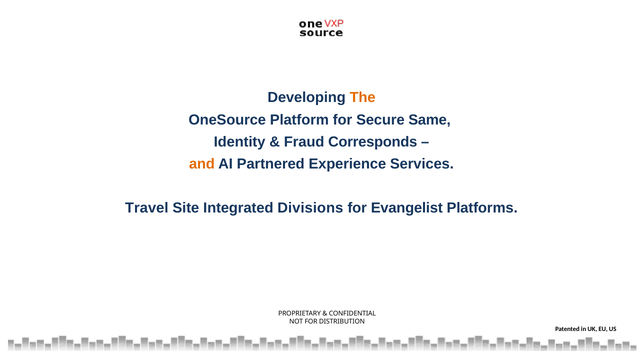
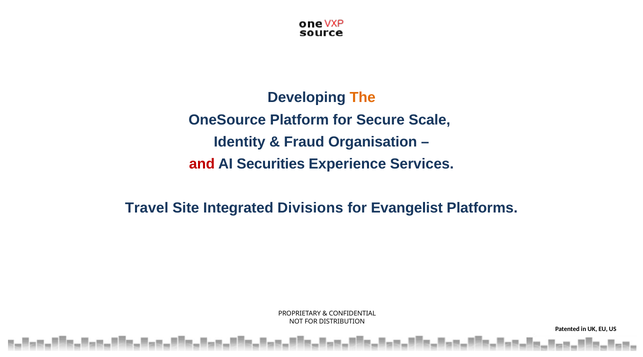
Same: Same -> Scale
Corresponds: Corresponds -> Organisation
and colour: orange -> red
Partnered: Partnered -> Securities
